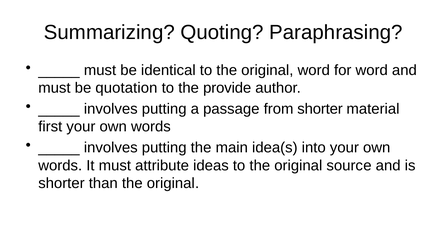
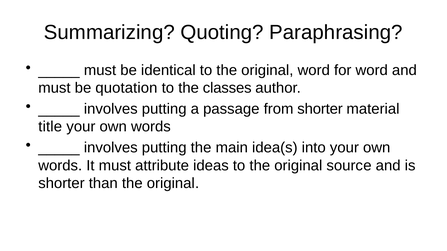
provide: provide -> classes
first: first -> title
